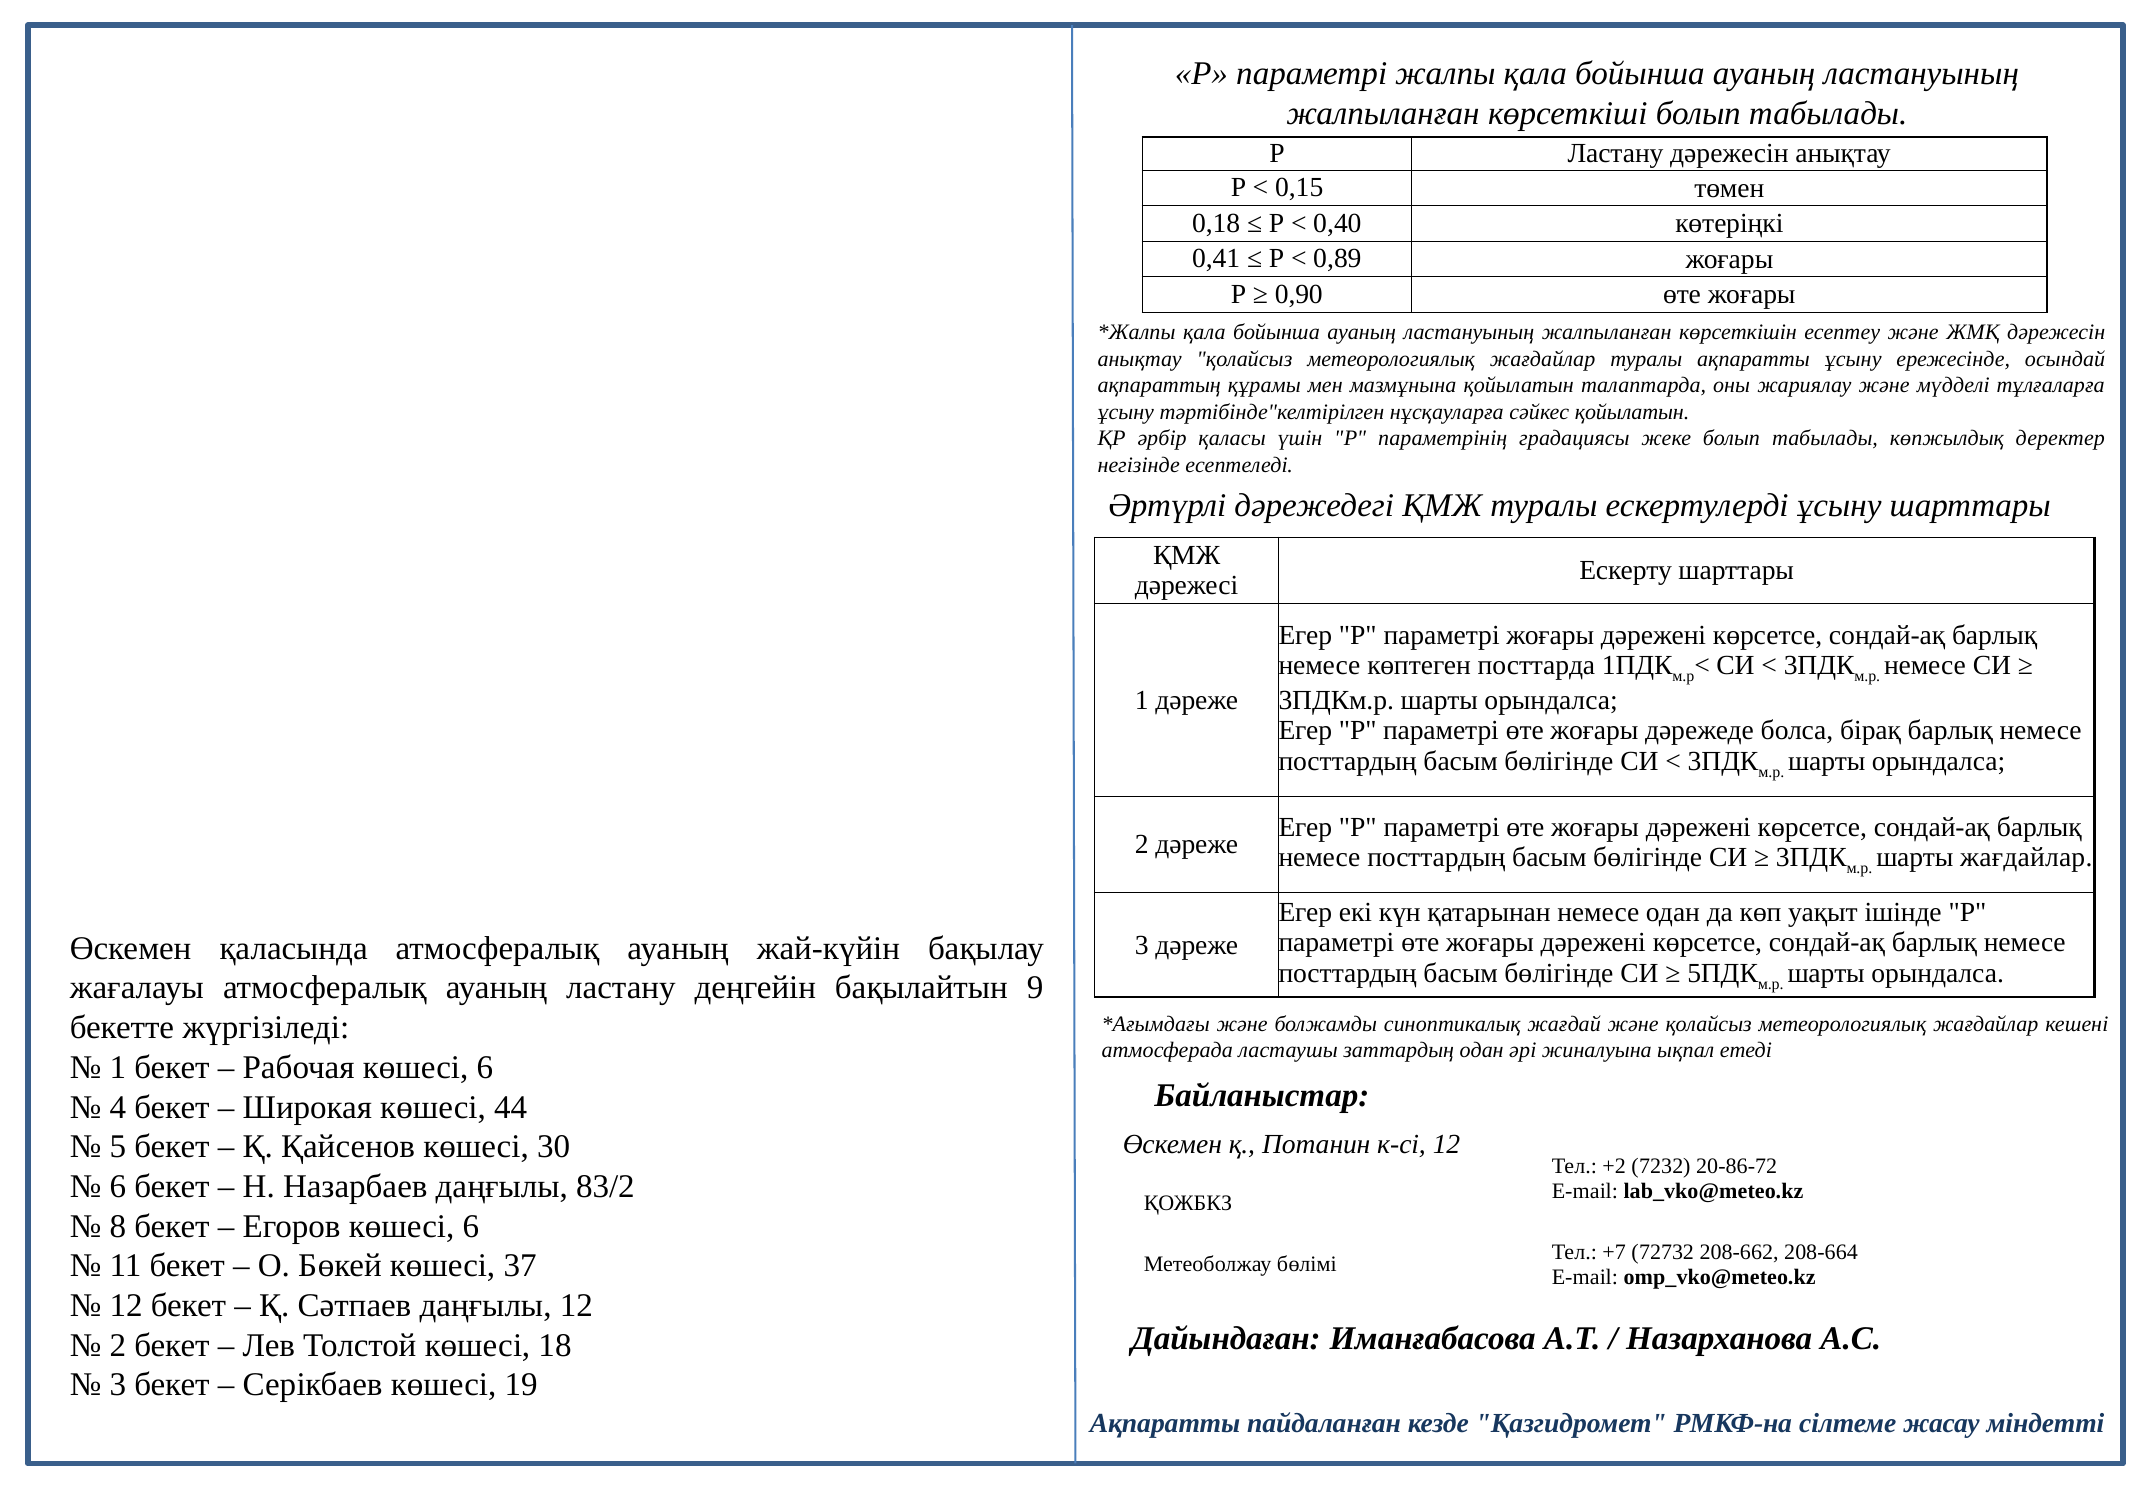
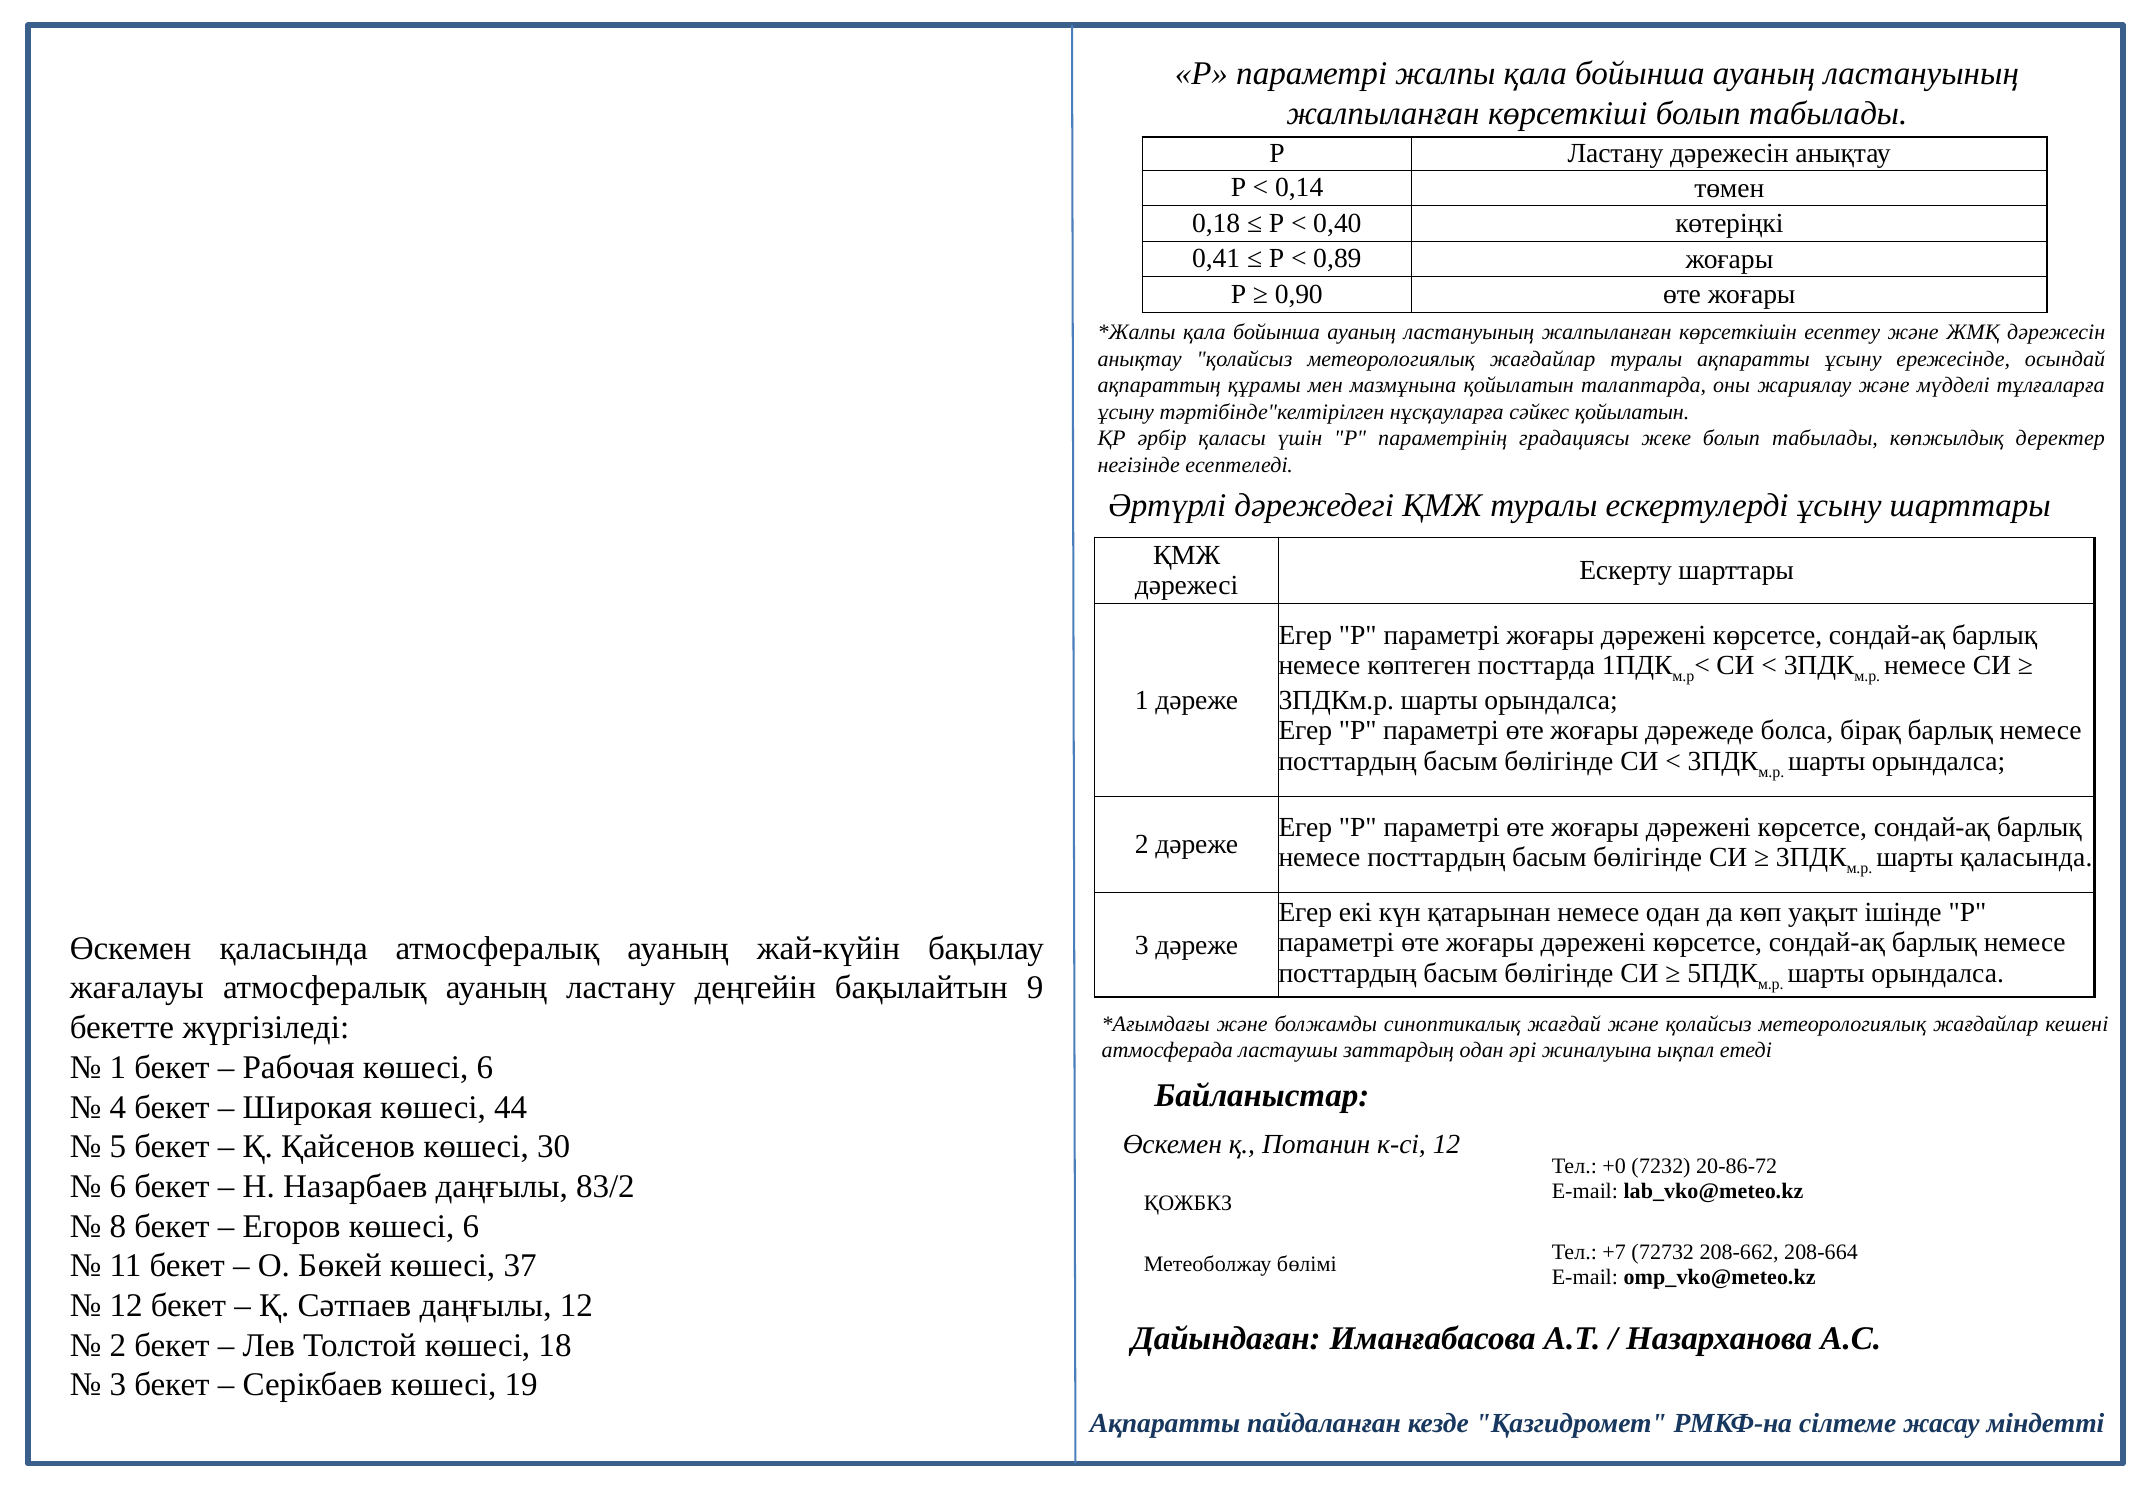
0,15: 0,15 -> 0,14
шарты жағдайлар: жағдайлар -> қаласында
+2: +2 -> +0
